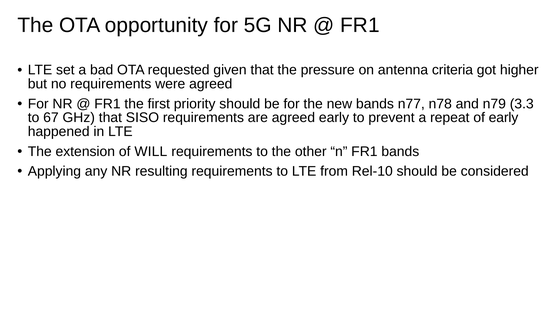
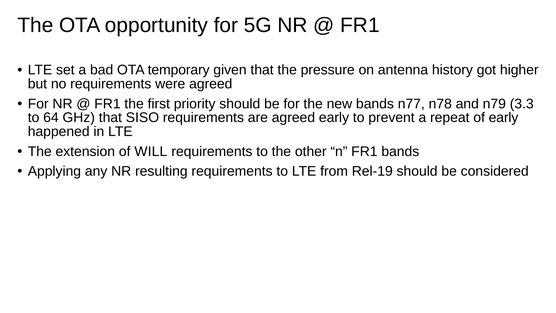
requested: requested -> temporary
criteria: criteria -> history
67: 67 -> 64
Rel-10: Rel-10 -> Rel-19
